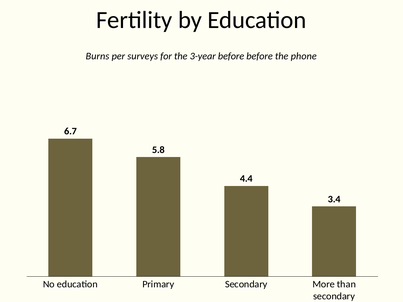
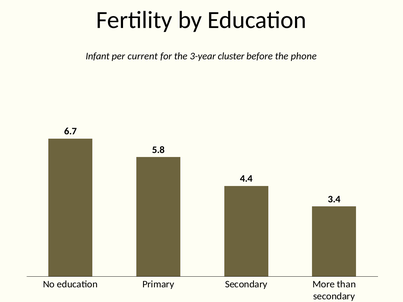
Burns: Burns -> Infant
surveys: surveys -> current
3-year before: before -> cluster
